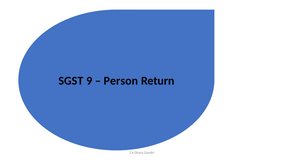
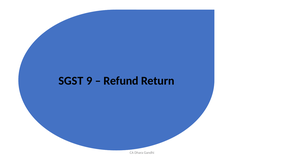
Person: Person -> Refund
